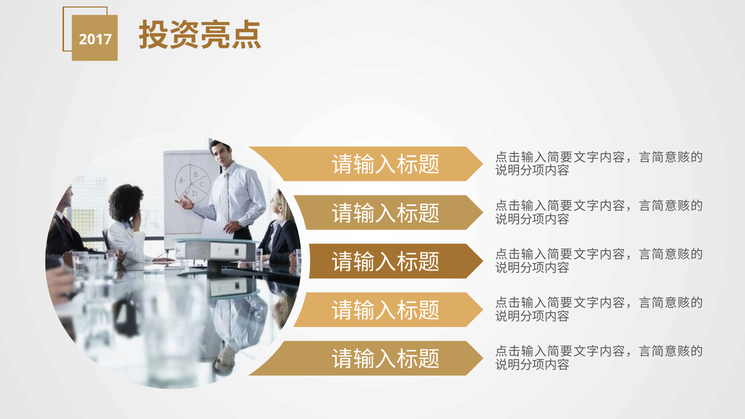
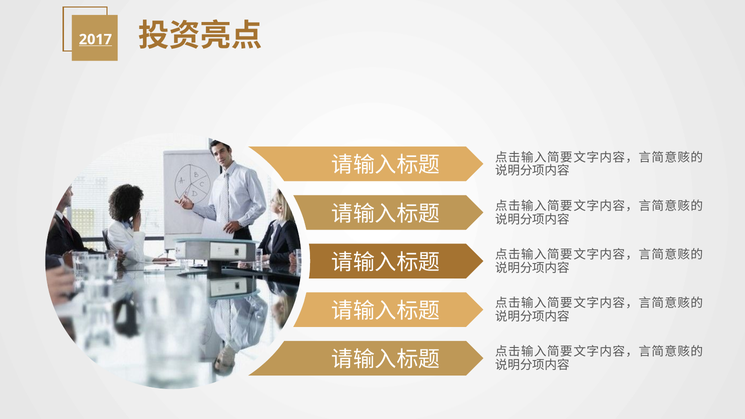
2017 underline: none -> present
